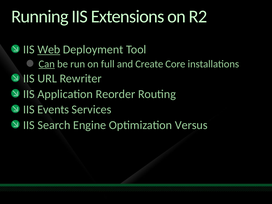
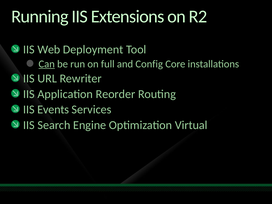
Web underline: present -> none
Create: Create -> Config
Versus: Versus -> Virtual
